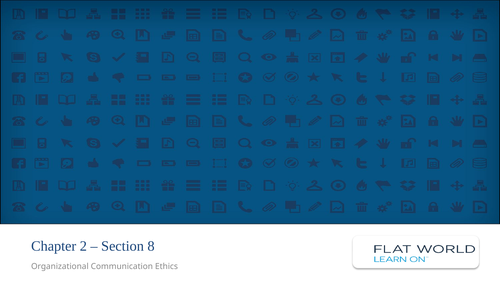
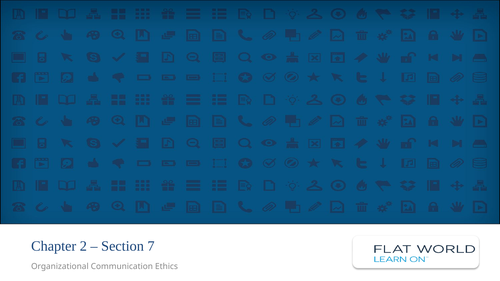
8: 8 -> 7
